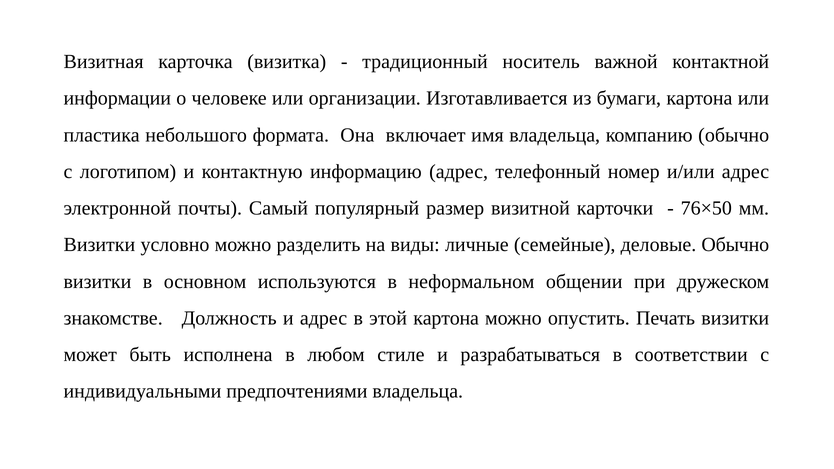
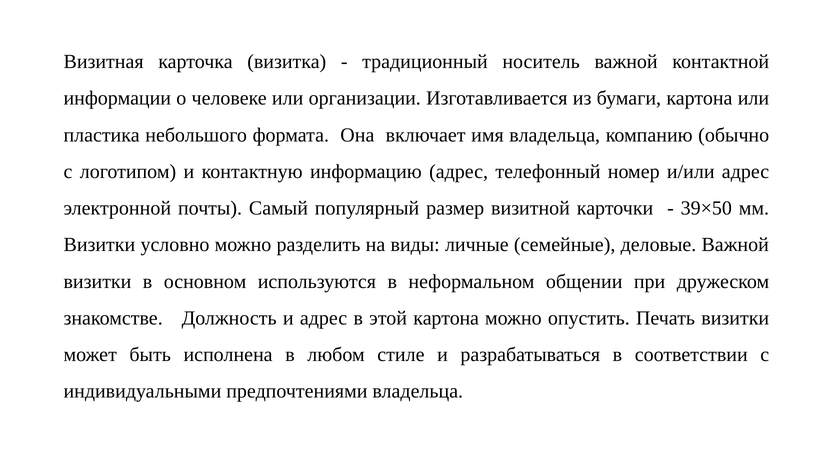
76×50: 76×50 -> 39×50
деловые Обычно: Обычно -> Важной
